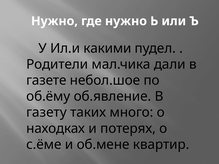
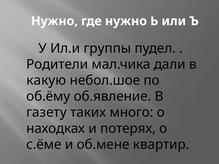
какими: какими -> группы
газете: газете -> какую
